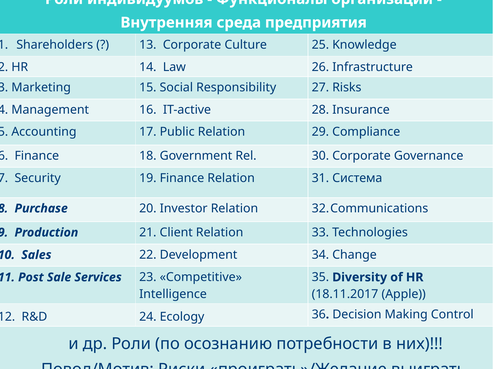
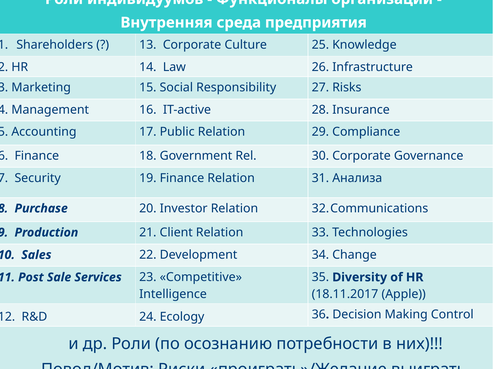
Система: Система -> Анализа
